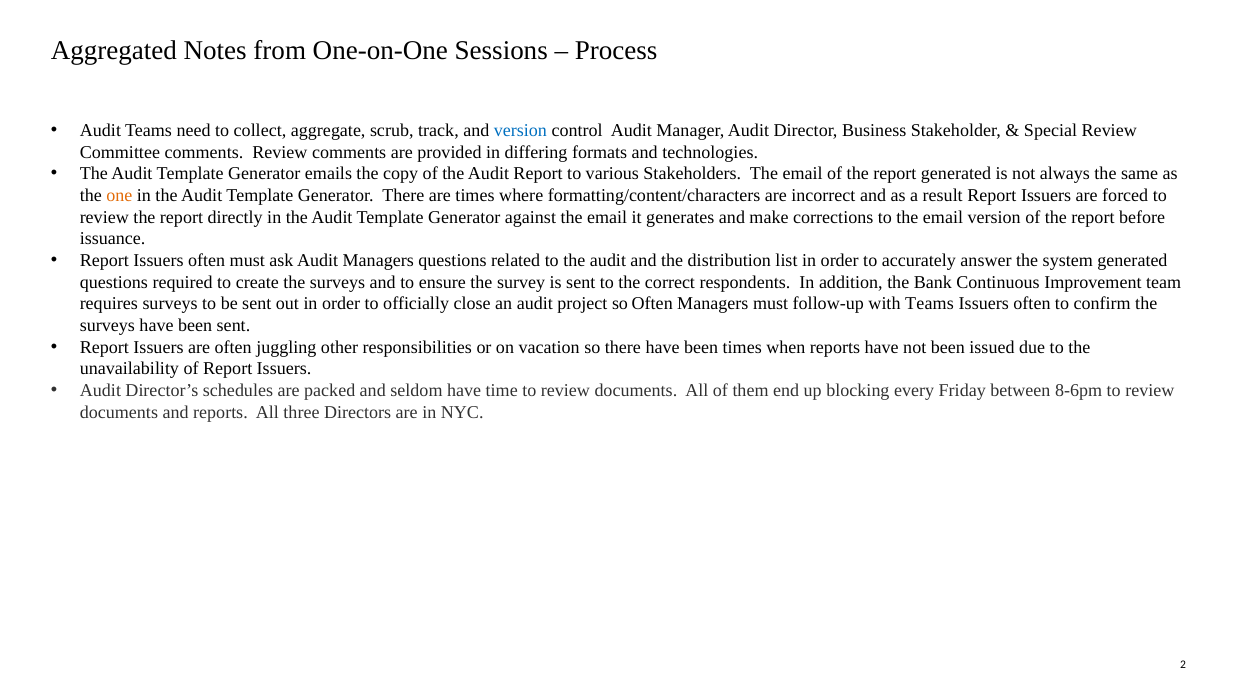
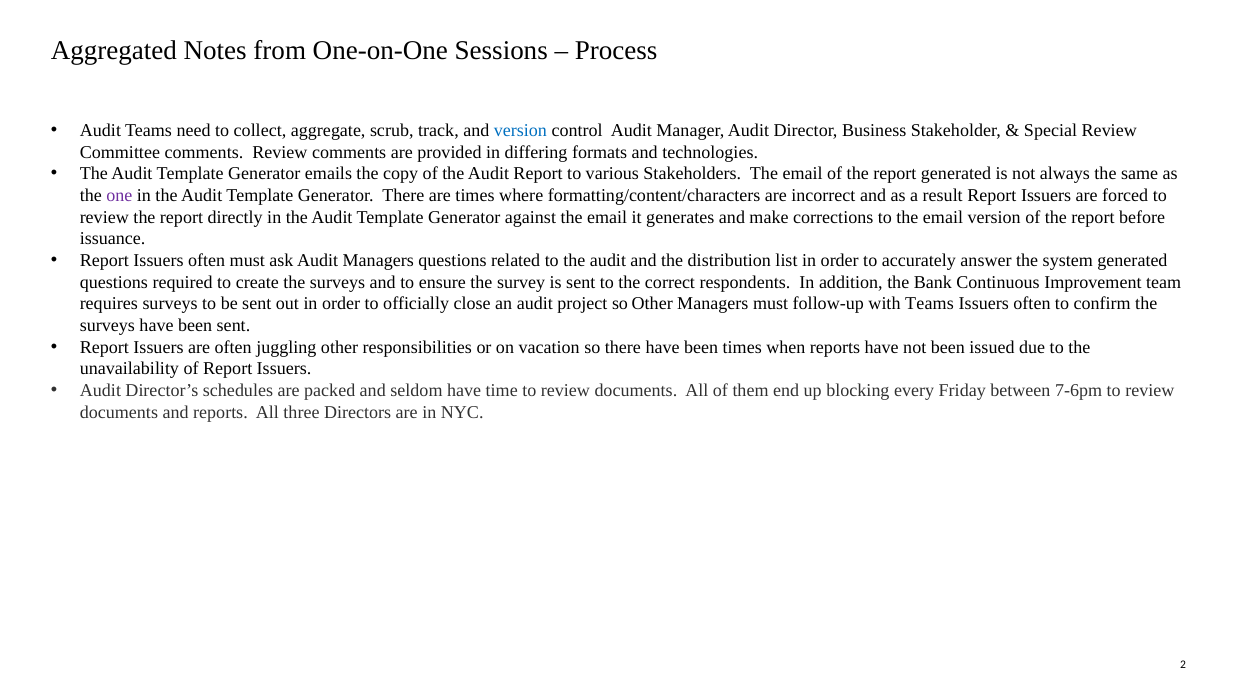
one colour: orange -> purple
so Often: Often -> Other
8-6pm: 8-6pm -> 7-6pm
